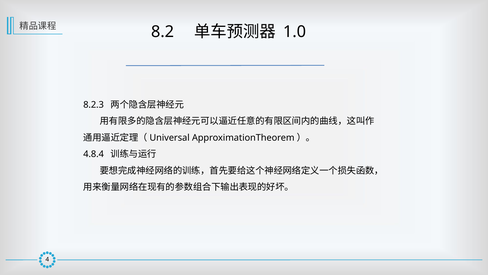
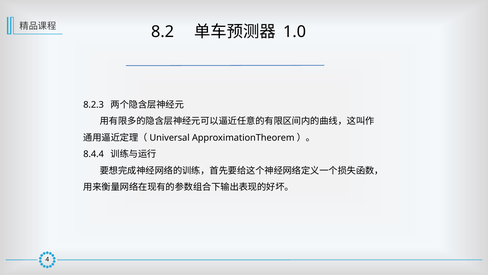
4.8.4: 4.8.4 -> 8.4.4
